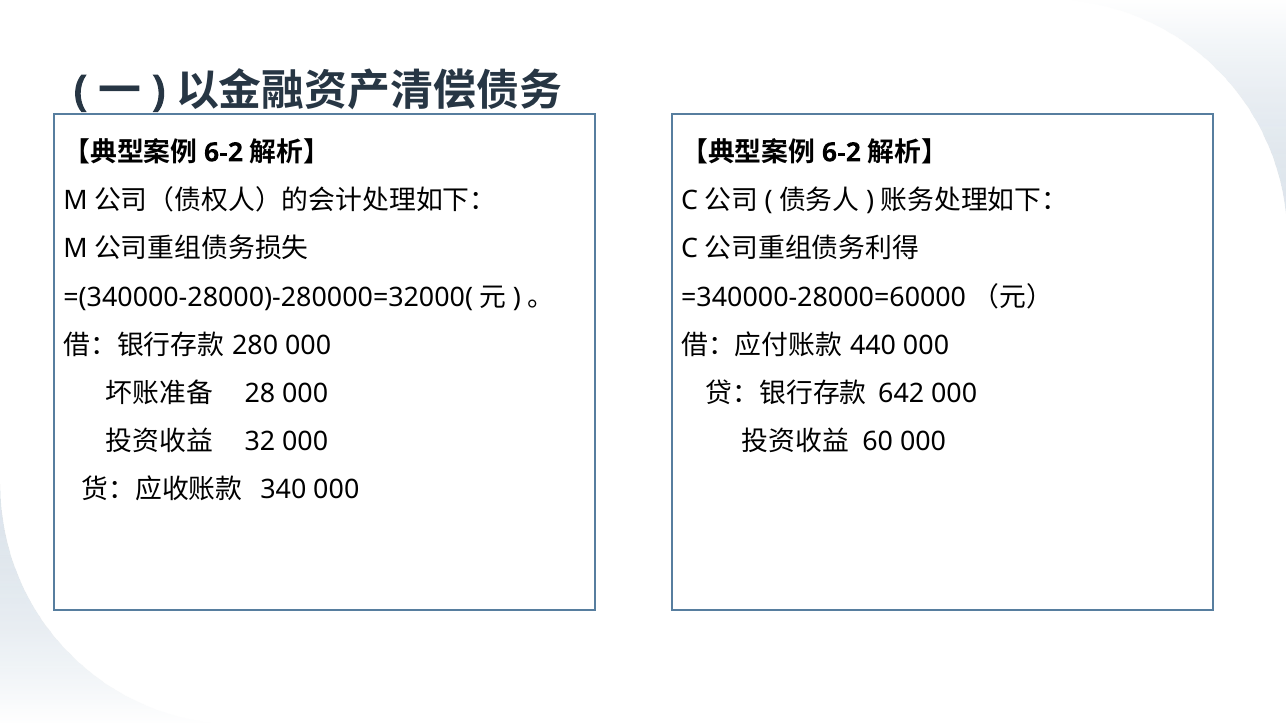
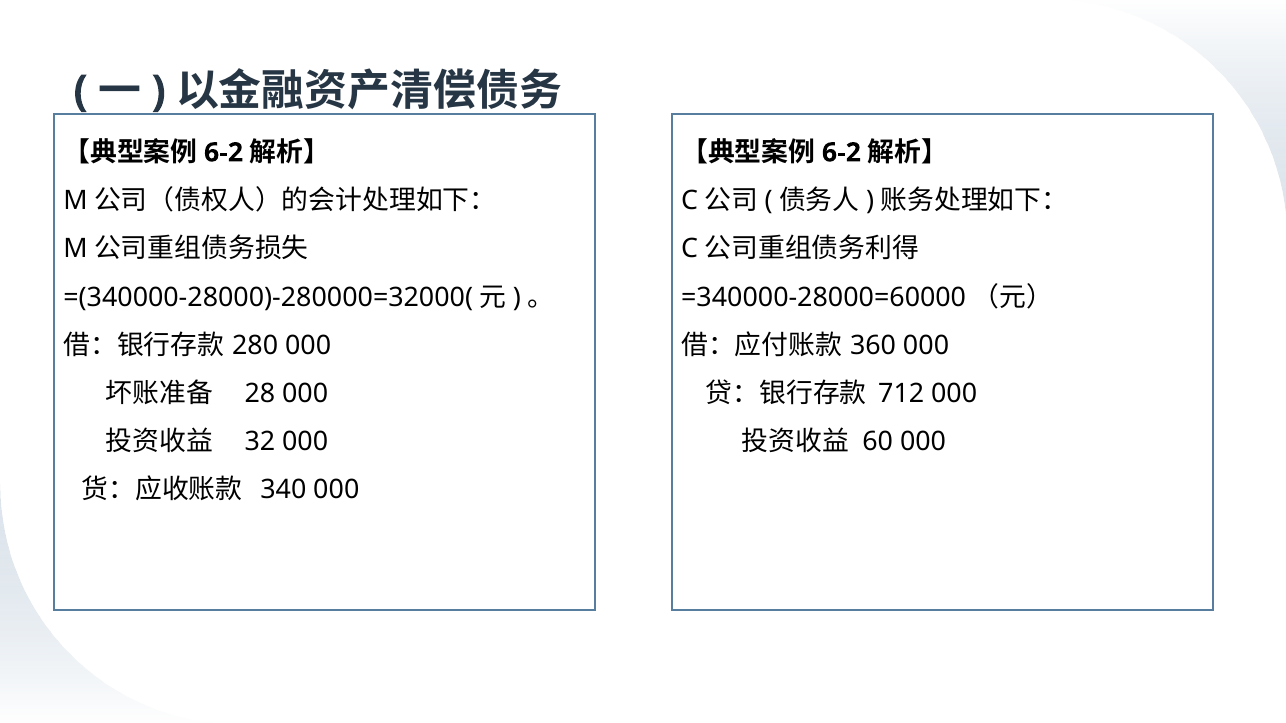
440: 440 -> 360
642: 642 -> 712
